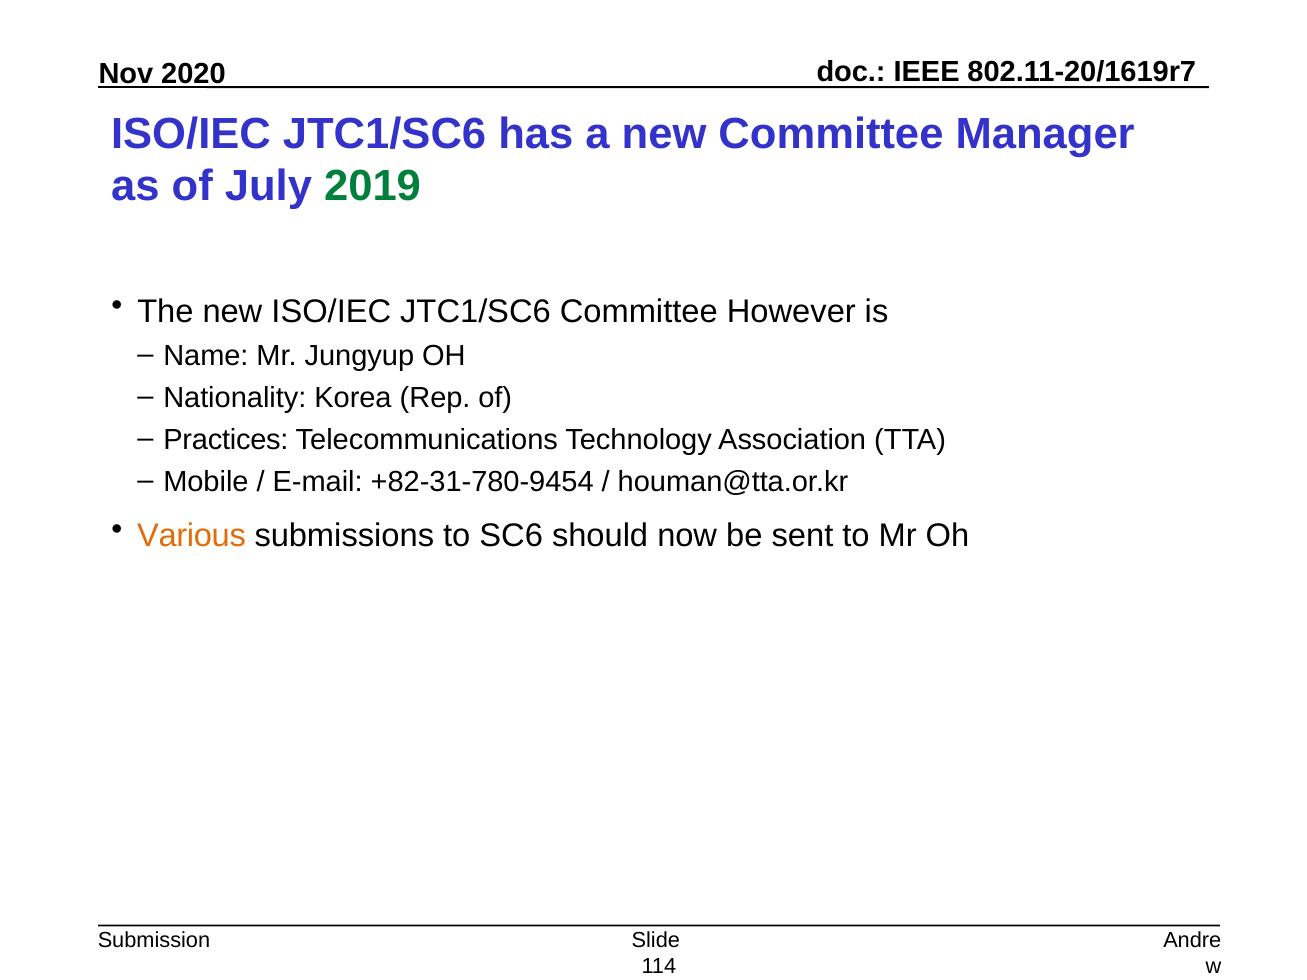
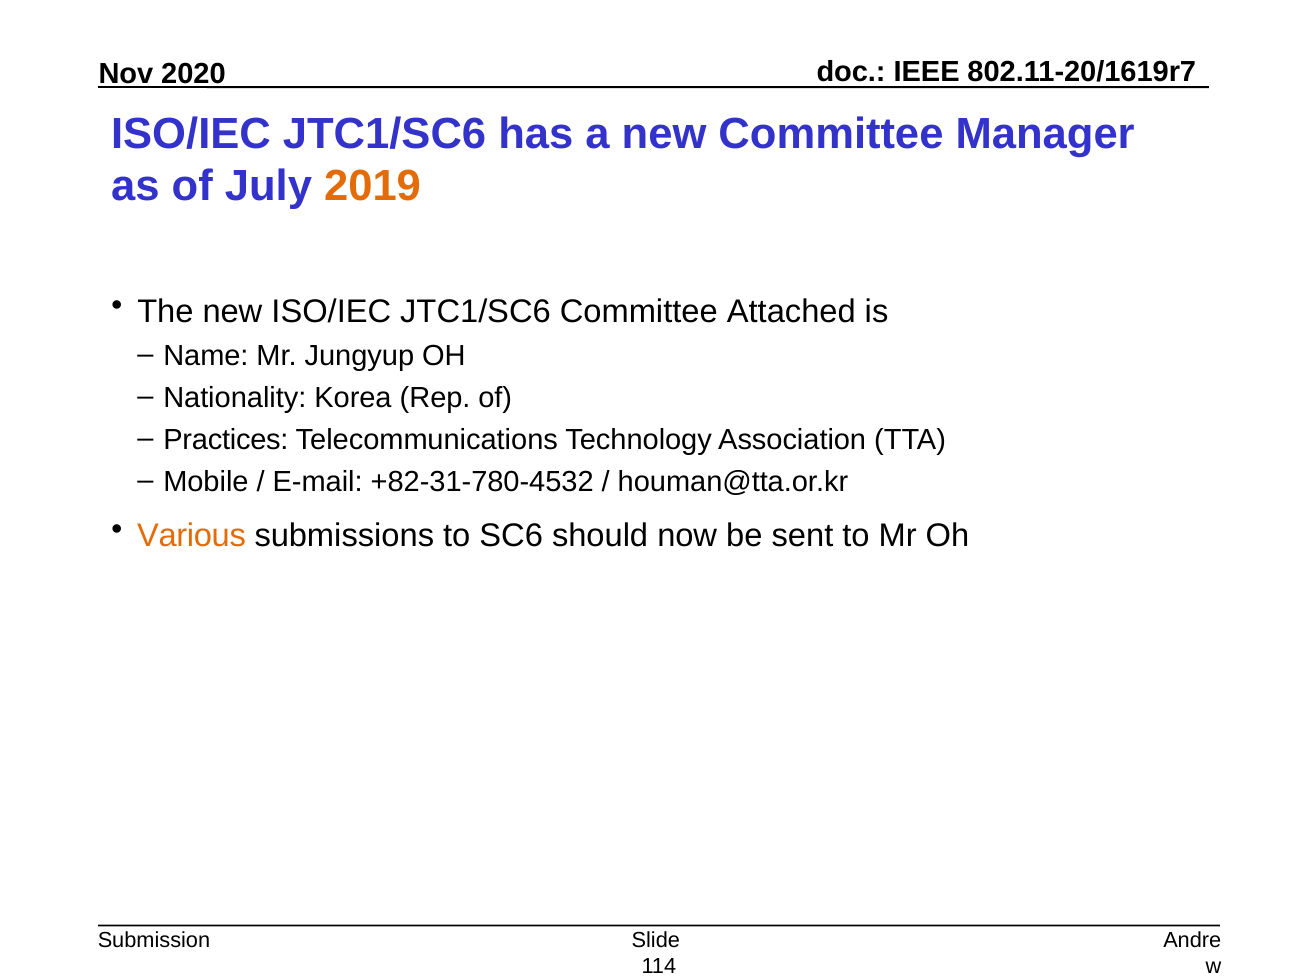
2019 colour: green -> orange
However: However -> Attached
+82-31-780-9454: +82-31-780-9454 -> +82-31-780-4532
